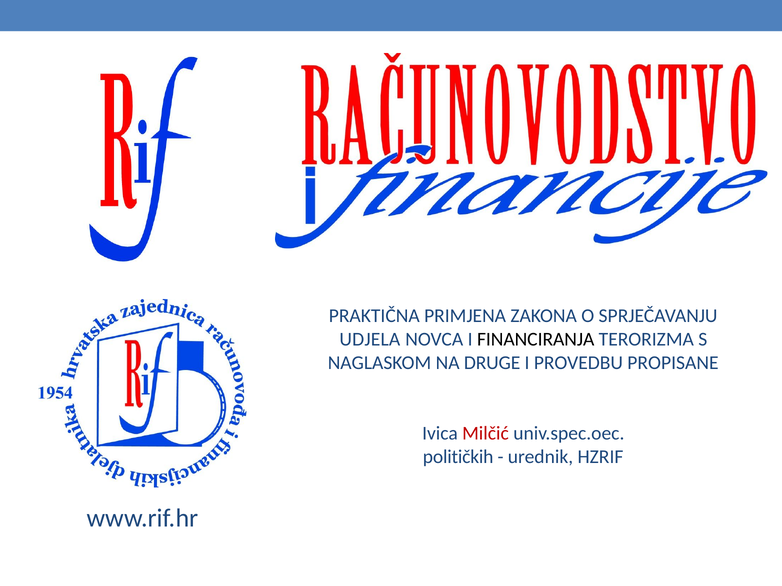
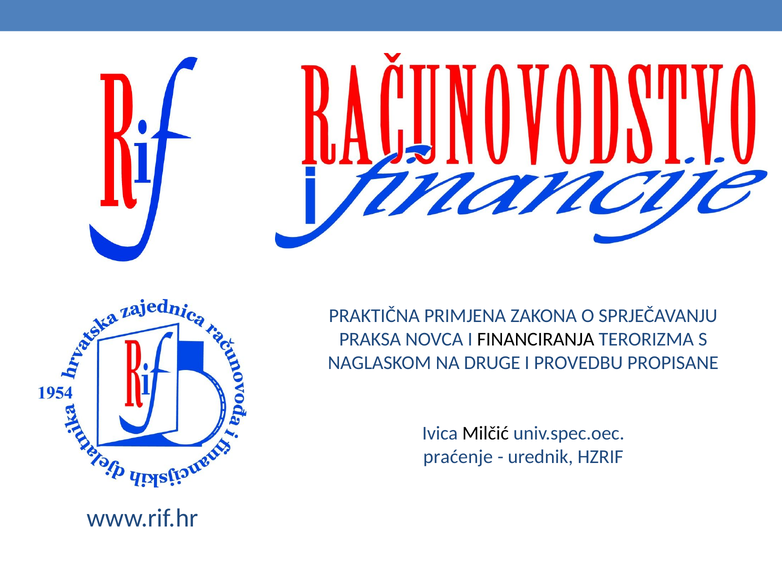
UDJELA: UDJELA -> PRAKSA
Milčić colour: red -> black
političkih: političkih -> praćenje
